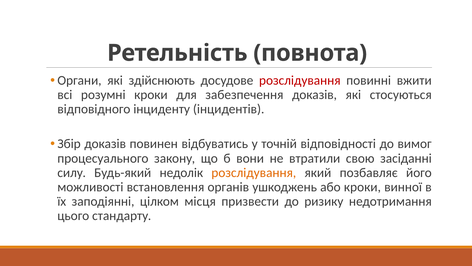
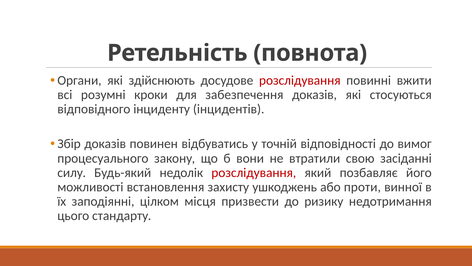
розслідування at (254, 172) colour: orange -> red
органів: органів -> захисту
або кроки: кроки -> проти
